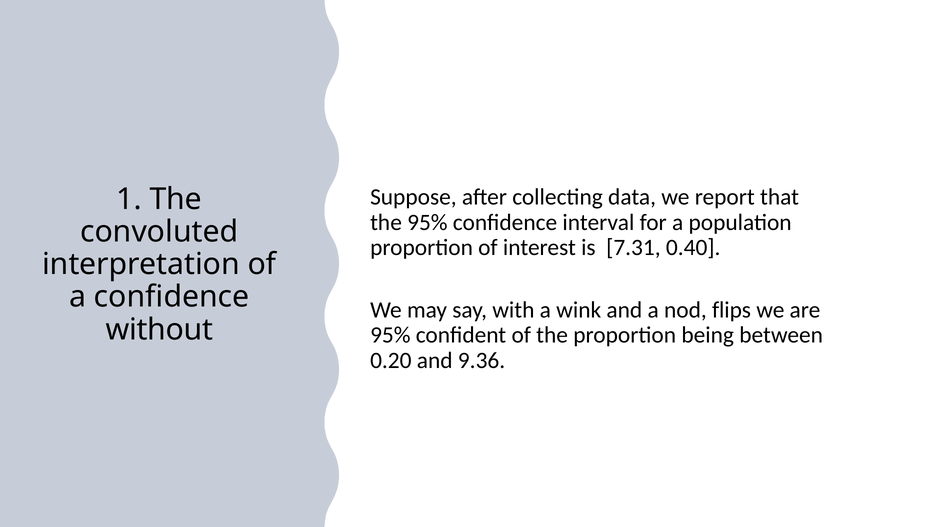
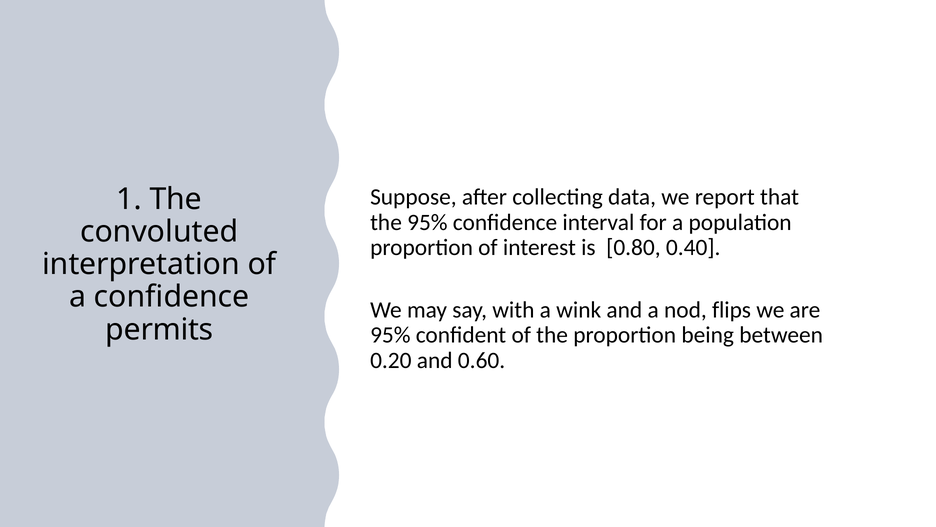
7.31: 7.31 -> 0.80
without: without -> permits
9.36: 9.36 -> 0.60
